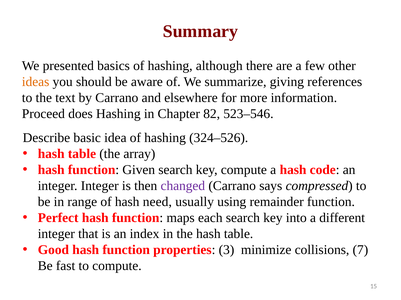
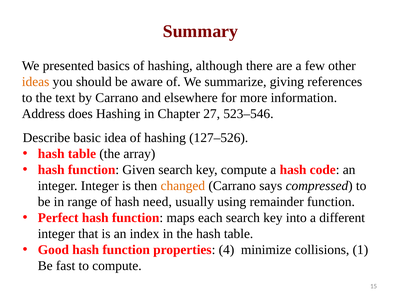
Proceed: Proceed -> Address
82: 82 -> 27
324–526: 324–526 -> 127–526
changed colour: purple -> orange
3: 3 -> 4
7: 7 -> 1
